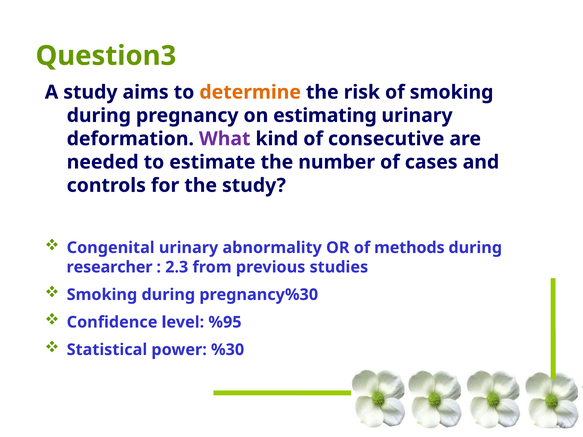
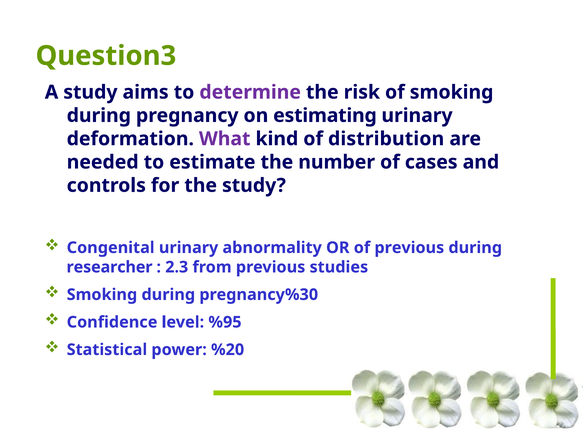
determine colour: orange -> purple
consecutive: consecutive -> distribution
of methods: methods -> previous
%30: %30 -> %20
